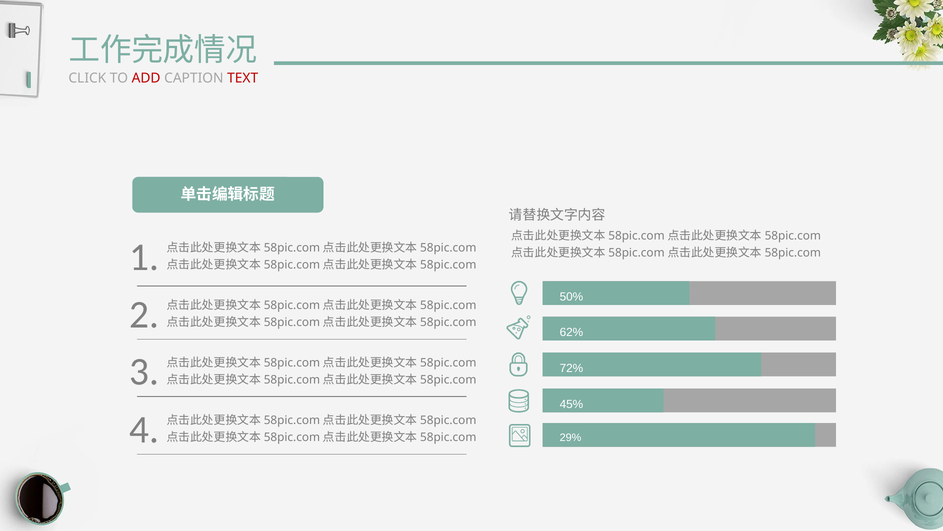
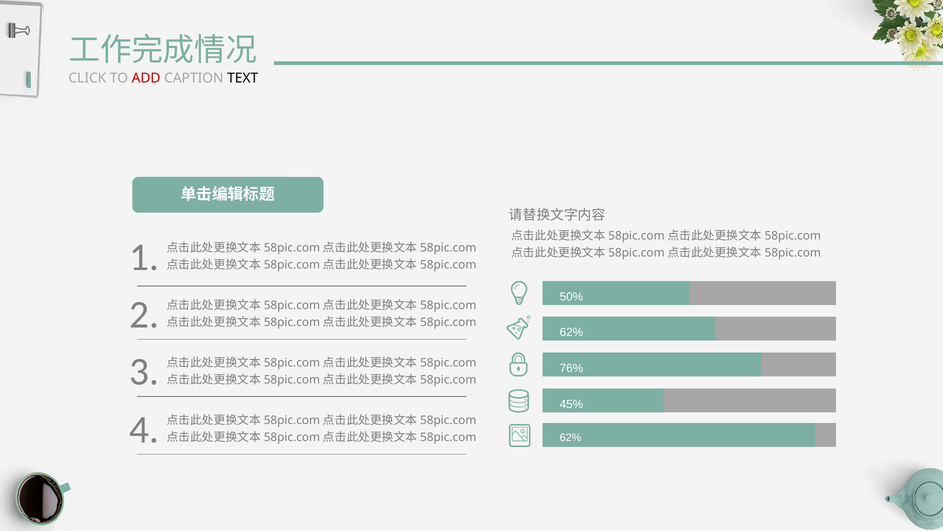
TEXT colour: red -> black
72%: 72% -> 76%
29% at (570, 437): 29% -> 62%
